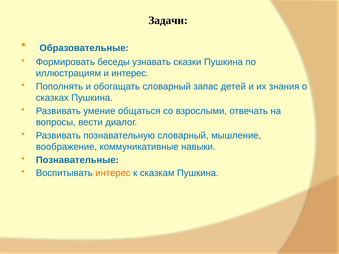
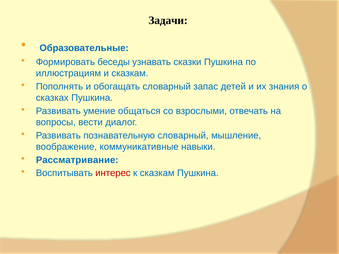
и интерес: интерес -> сказкам
Познавательные: Познавательные -> Рассматривание
интерес at (113, 173) colour: orange -> red
